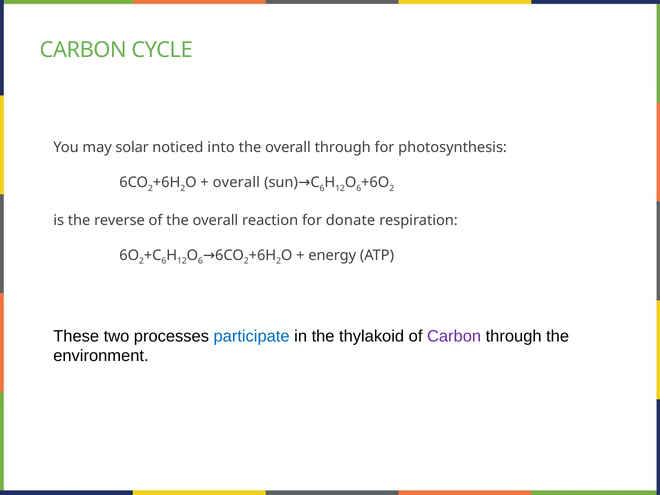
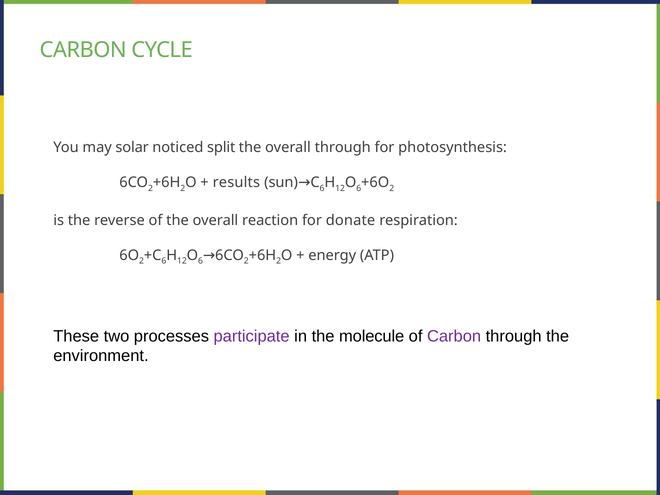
into: into -> split
overall at (236, 183): overall -> results
participate colour: blue -> purple
thylakoid: thylakoid -> molecule
